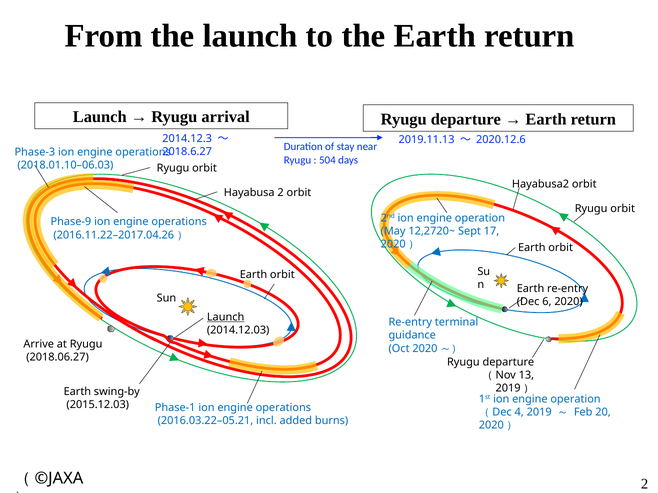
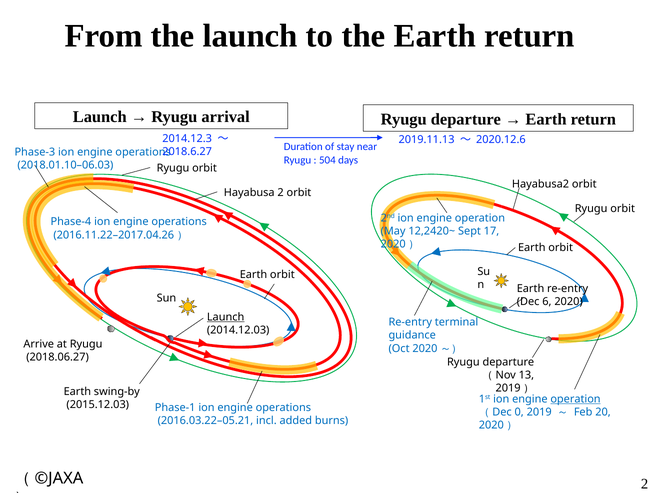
Phase-9: Phase-9 -> Phase-4
12,2720~: 12,2720~ -> 12,2420~
operation at (576, 399) underline: none -> present
4: 4 -> 0
